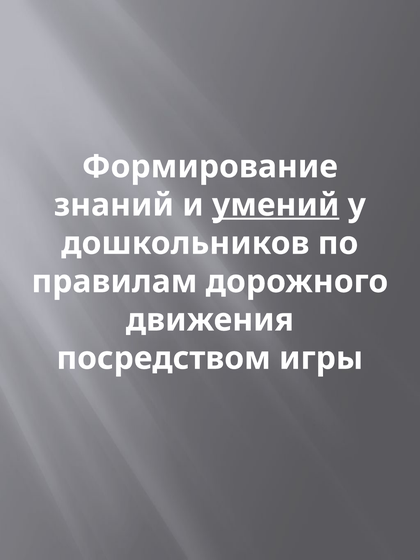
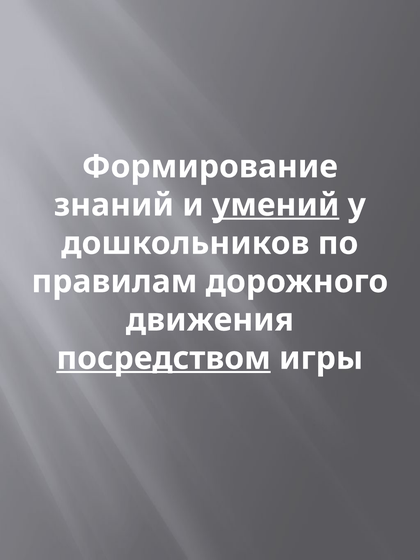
посредством underline: none -> present
